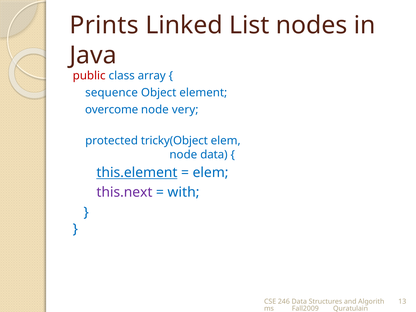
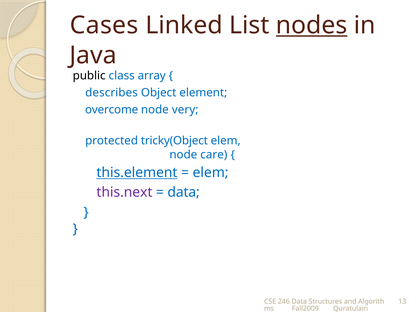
Prints: Prints -> Cases
nodes underline: none -> present
public colour: red -> black
sequence: sequence -> describes
node data: data -> care
with at (184, 192): with -> data
